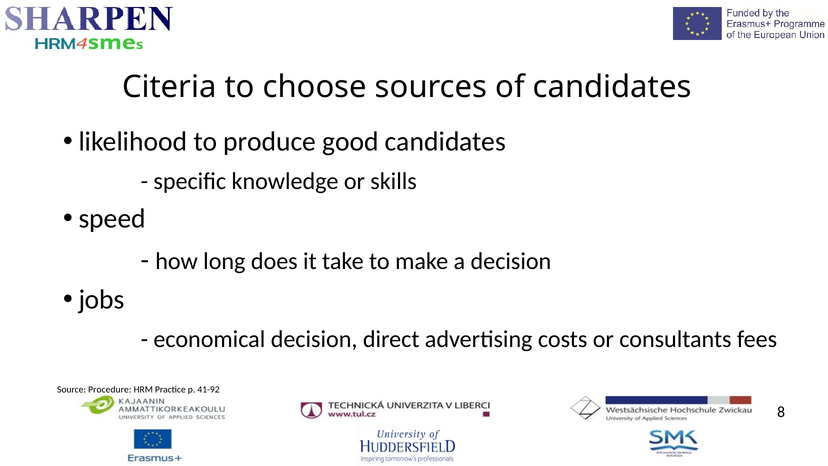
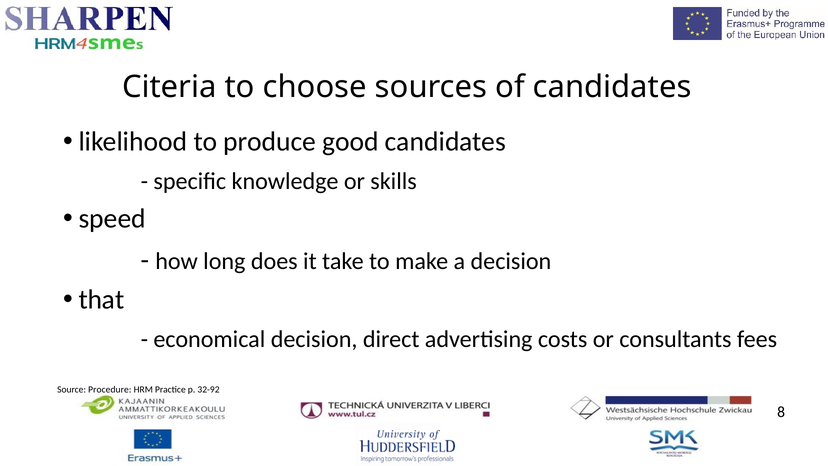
jobs: jobs -> that
41-92: 41-92 -> 32-92
